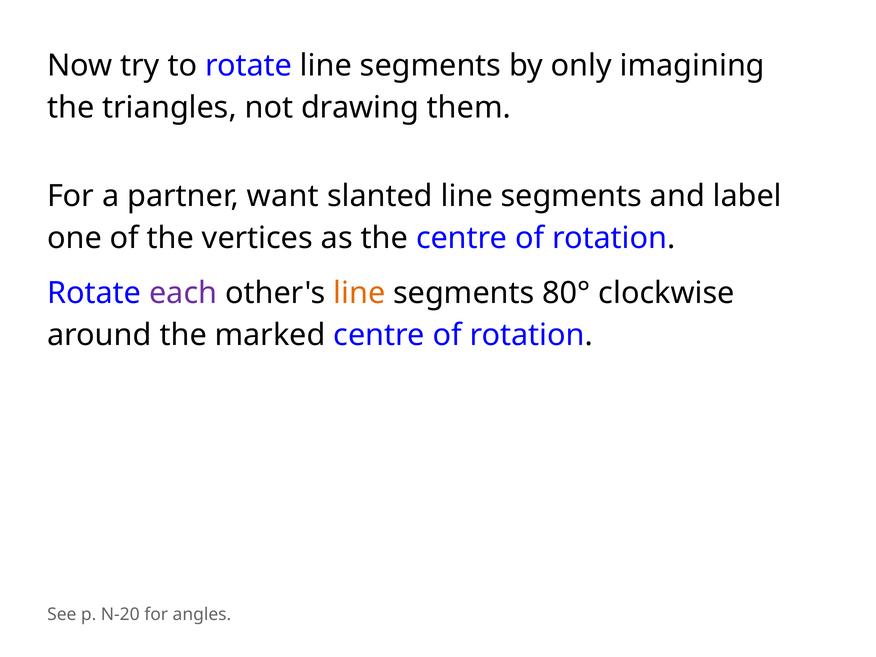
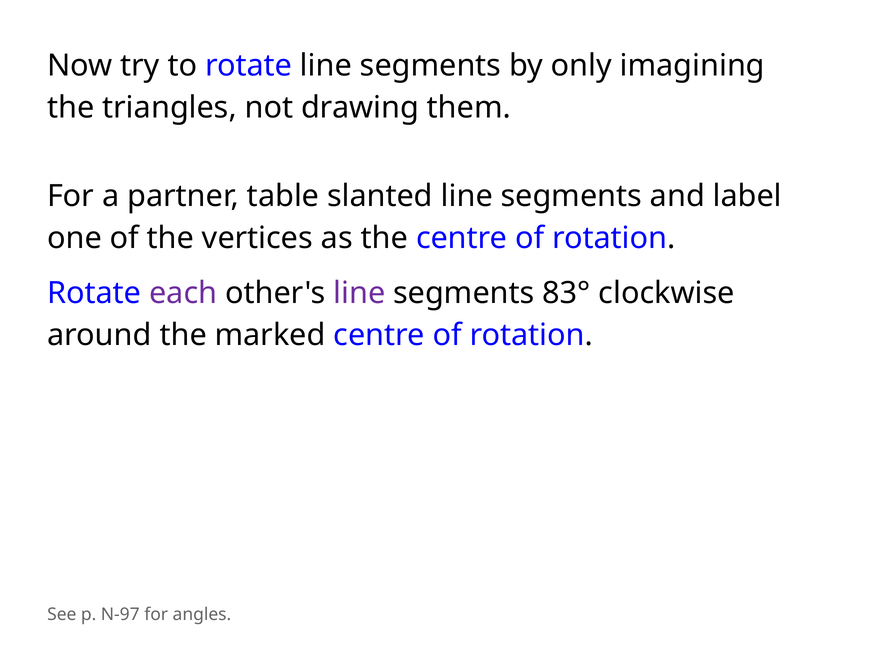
want: want -> table
line at (359, 293) colour: orange -> purple
80°: 80° -> 83°
N-20: N-20 -> N-97
